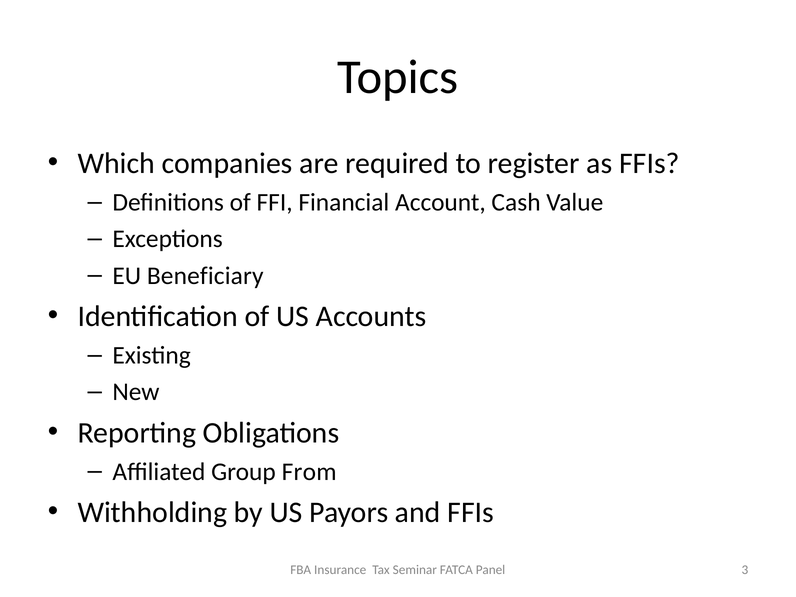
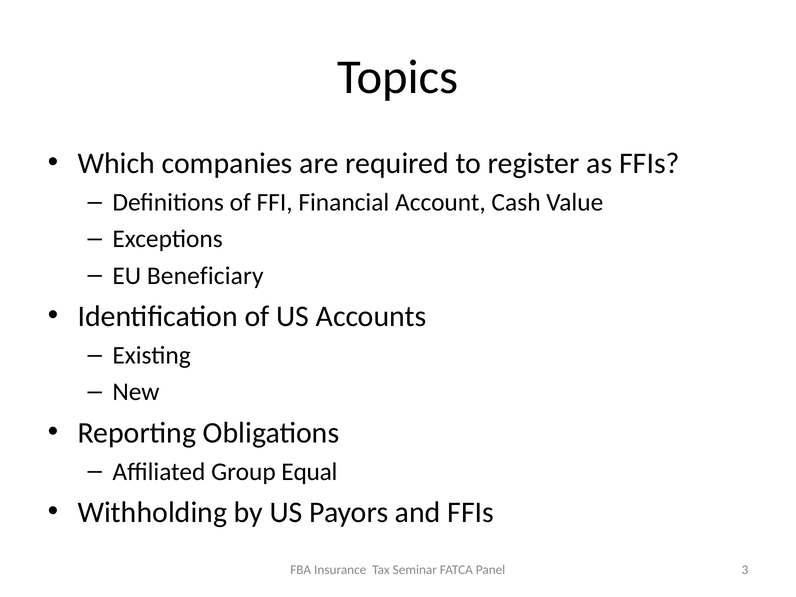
From: From -> Equal
